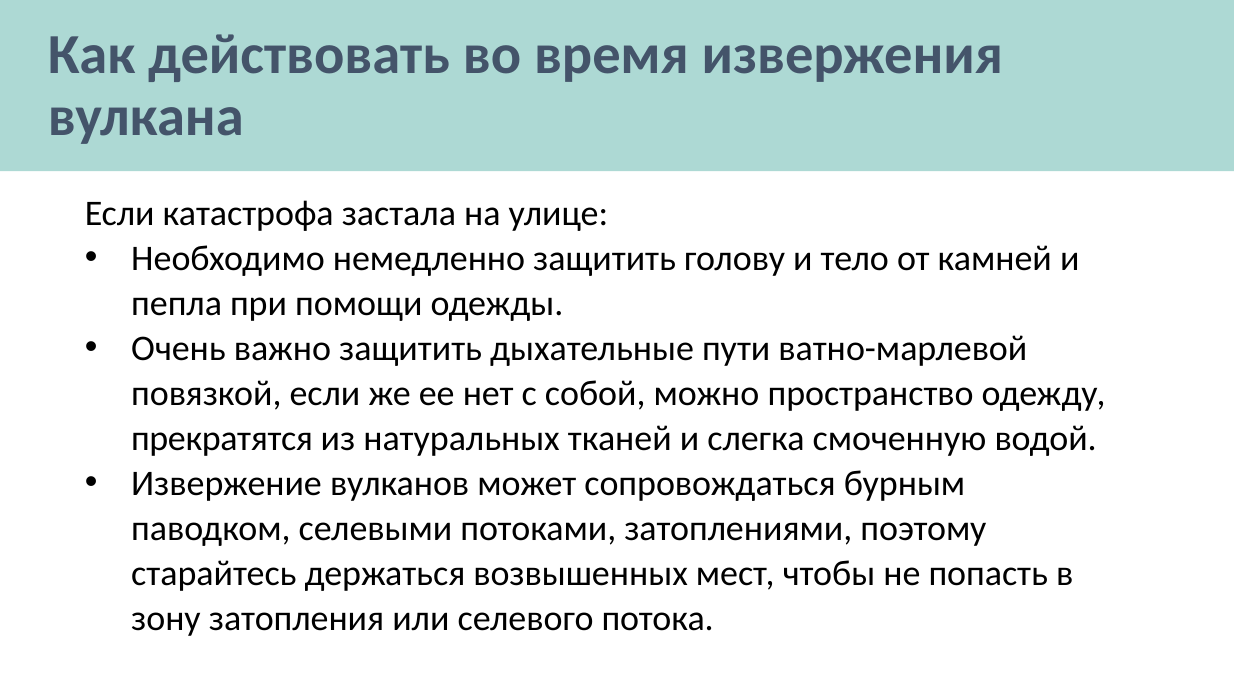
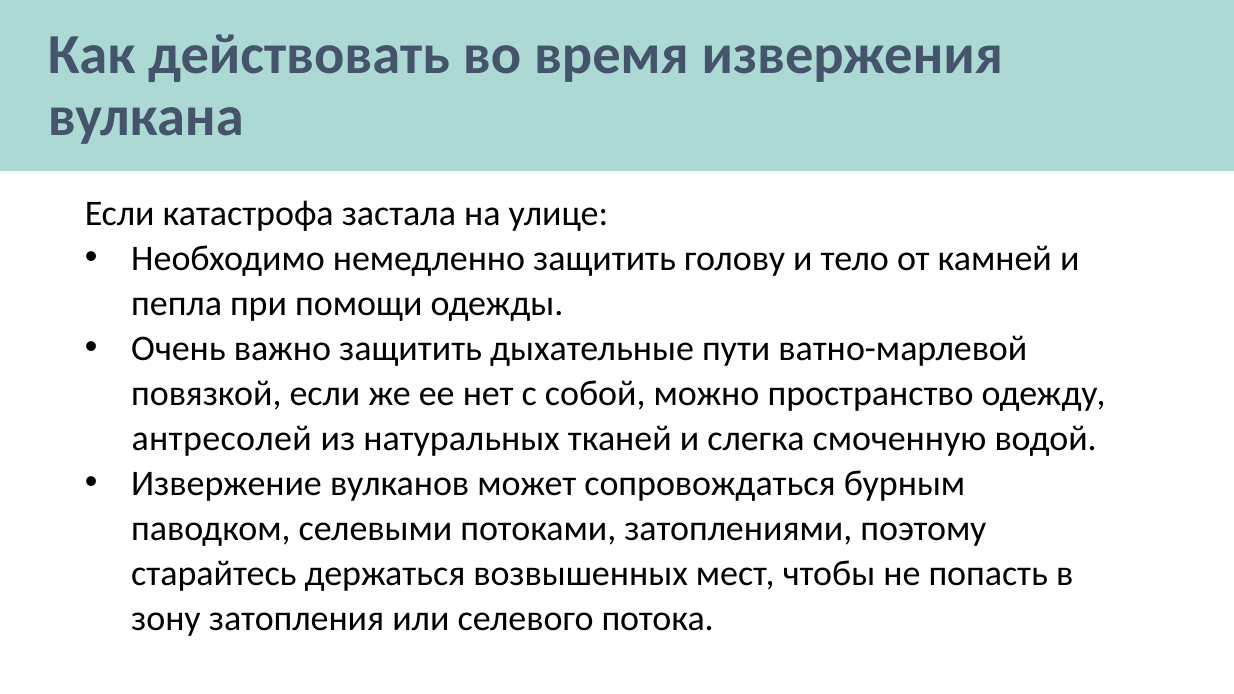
прекратятся: прекратятся -> антресолей
